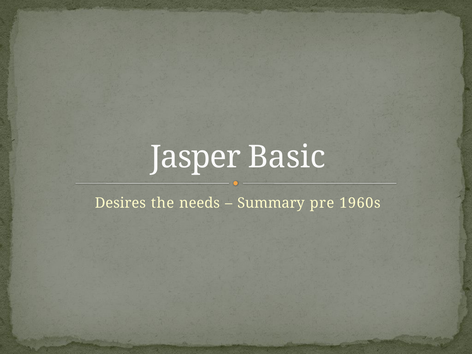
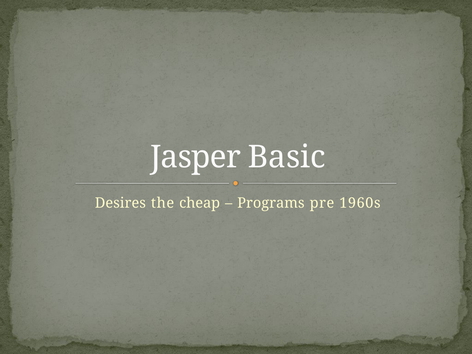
needs: needs -> cheap
Summary: Summary -> Programs
